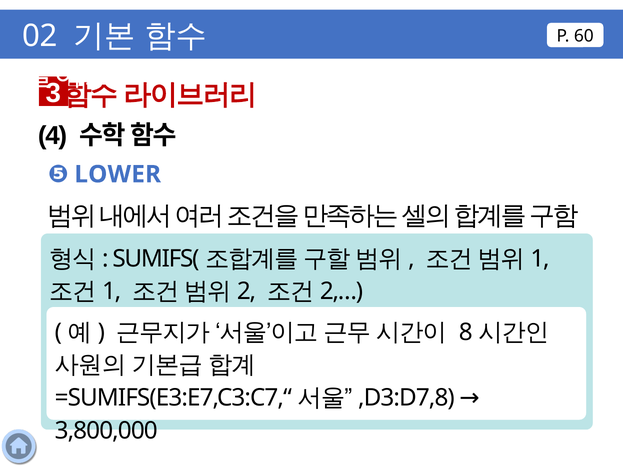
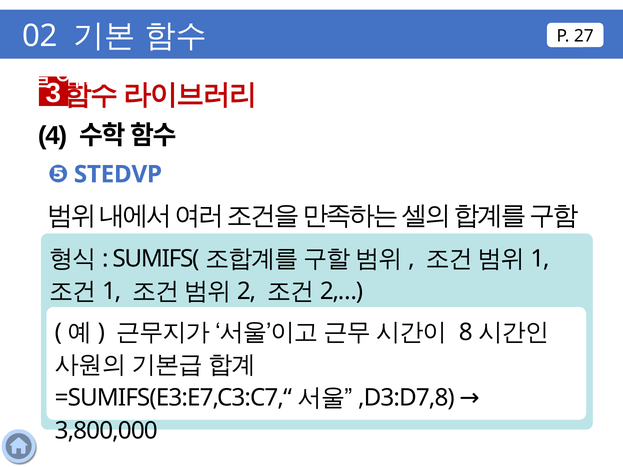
60: 60 -> 27
LOWER: LOWER -> STEDVP
